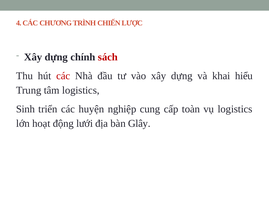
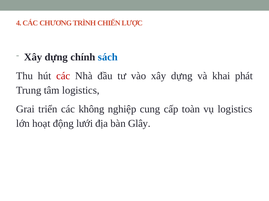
sách colour: red -> blue
hiểu: hiểu -> phát
Sinh: Sinh -> Grai
huyện: huyện -> không
